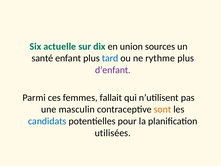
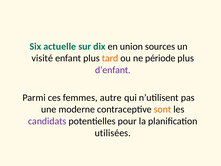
santé: santé -> visité
tard colour: blue -> orange
rythme: rythme -> période
fallait: fallait -> autre
masculin: masculin -> moderne
candidats colour: blue -> purple
